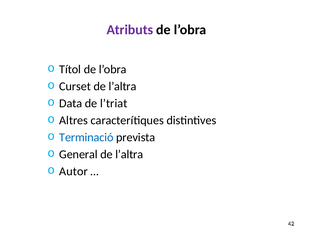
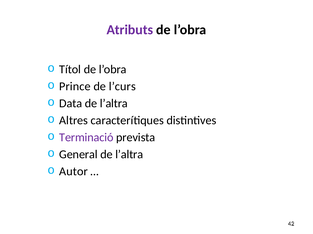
Curset: Curset -> Prince
l’altra at (123, 87): l’altra -> l’curs
Data de l’triat: l’triat -> l’altra
Terminació colour: blue -> purple
